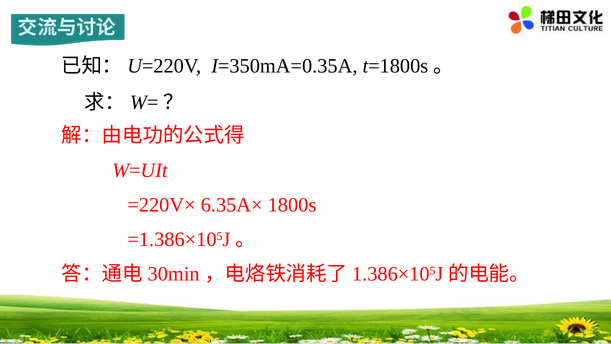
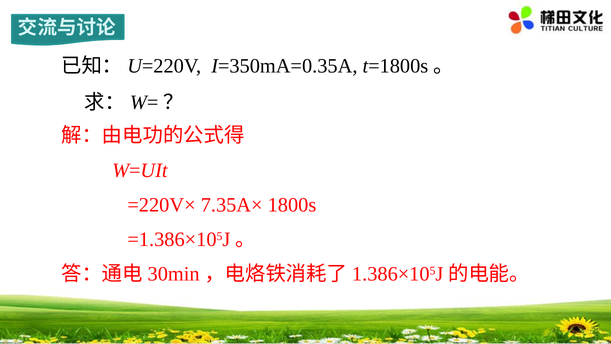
6.35A×: 6.35A× -> 7.35A×
